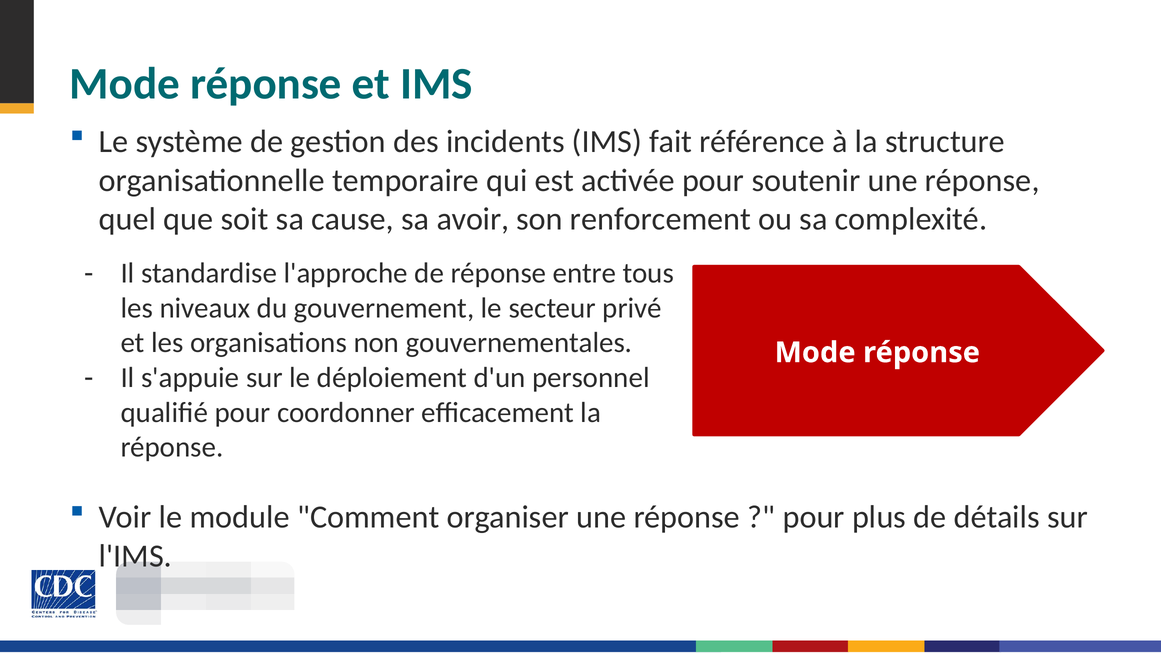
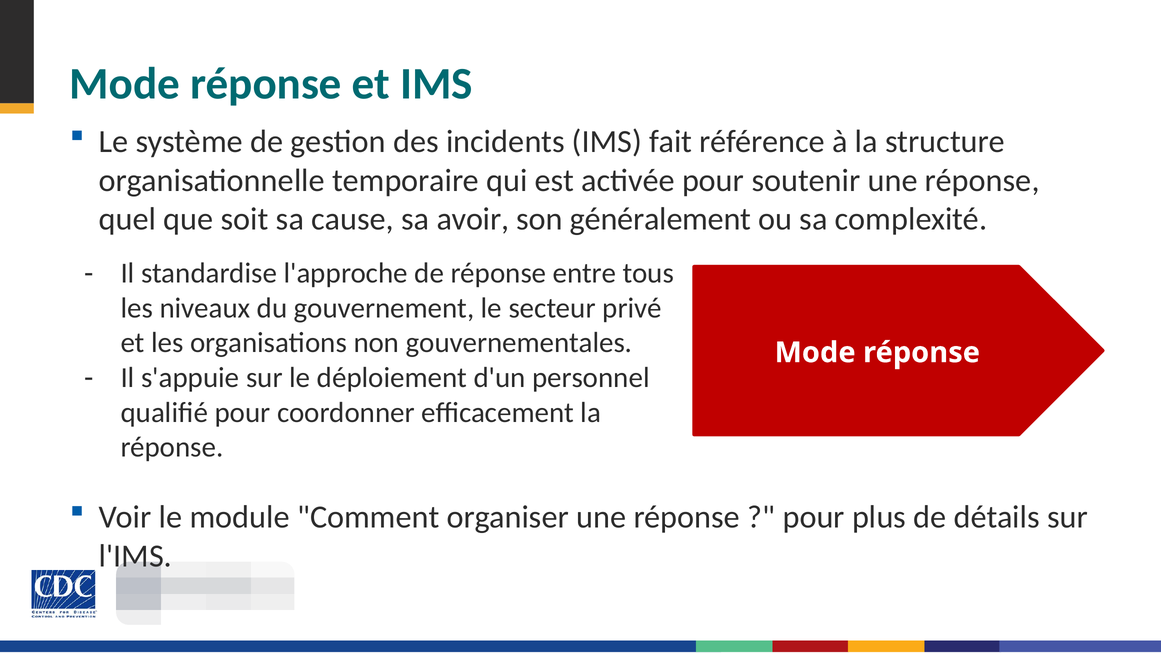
renforcement: renforcement -> généralement
